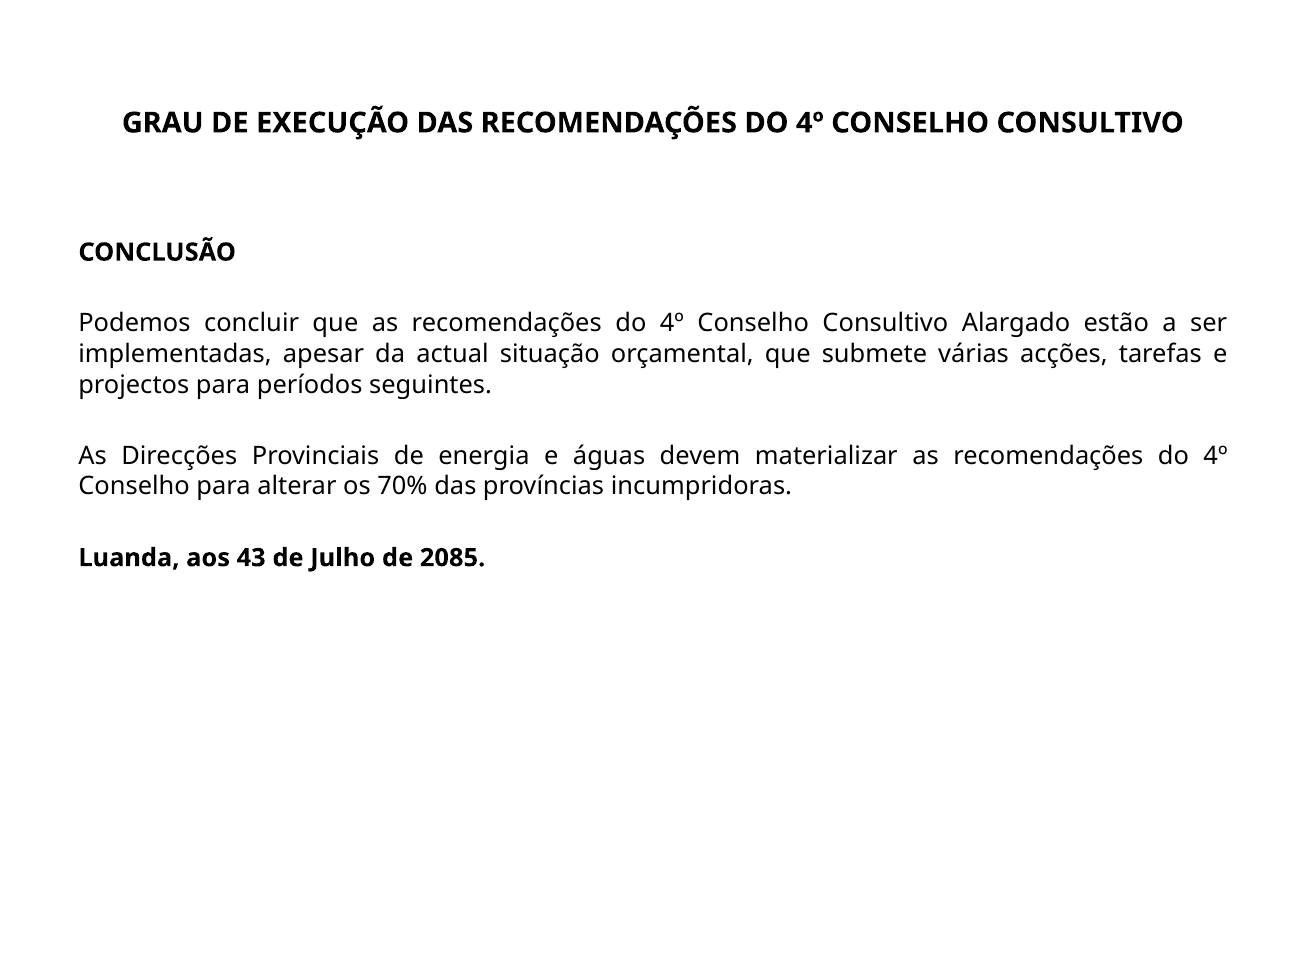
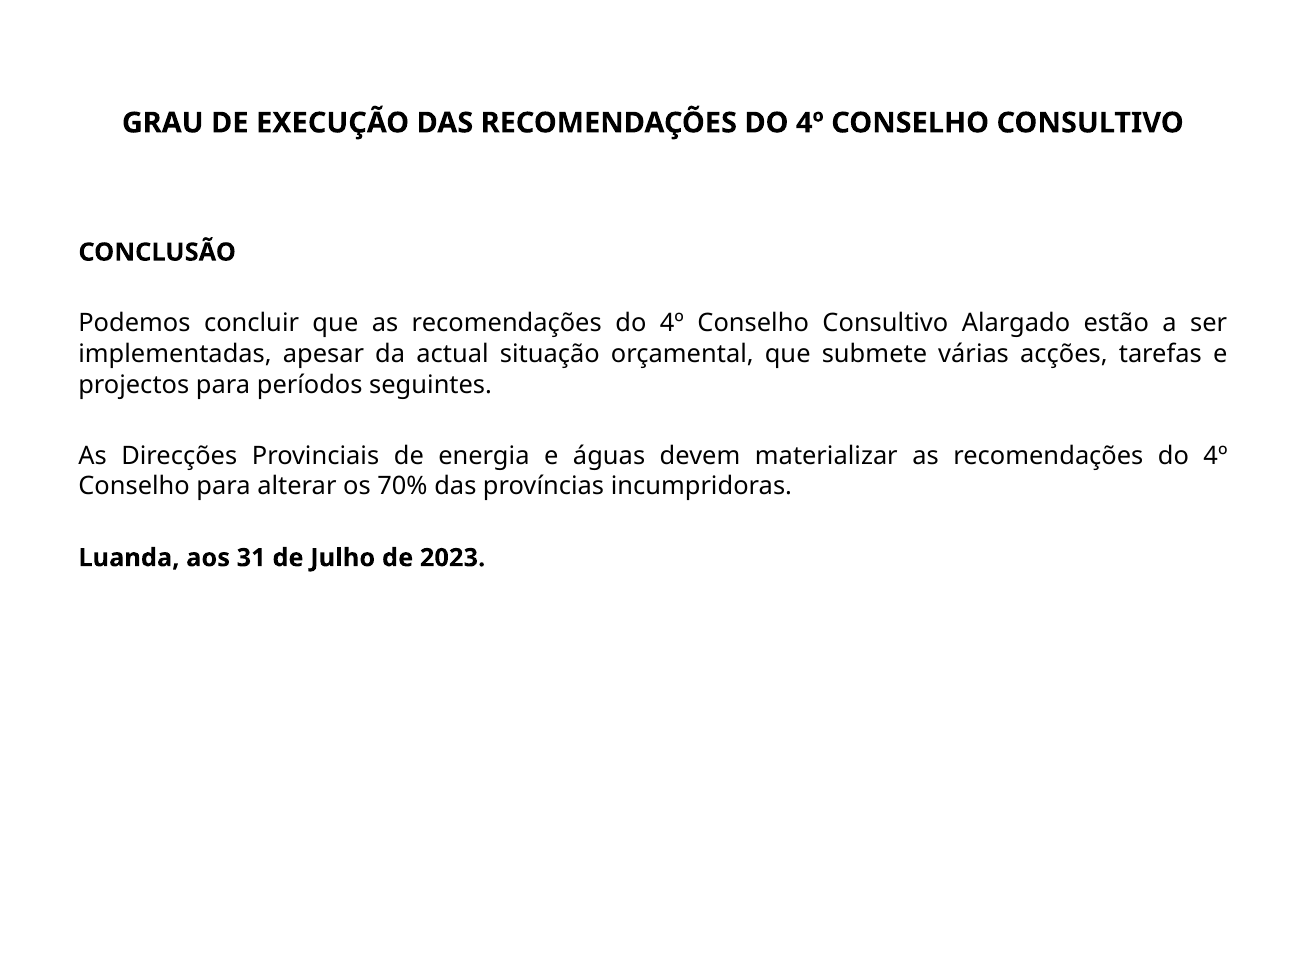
43: 43 -> 31
2085: 2085 -> 2023
